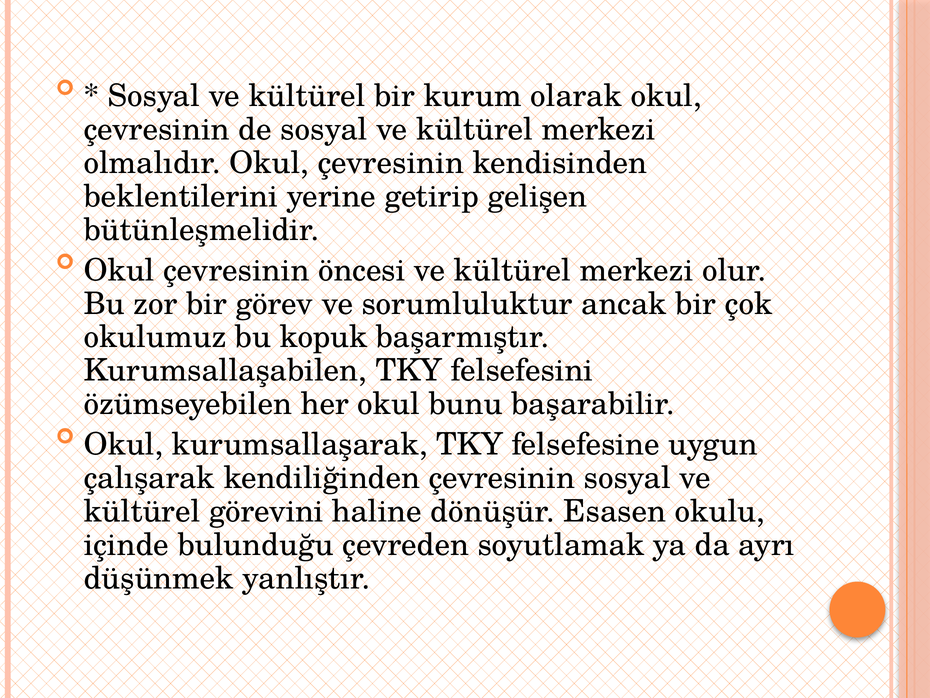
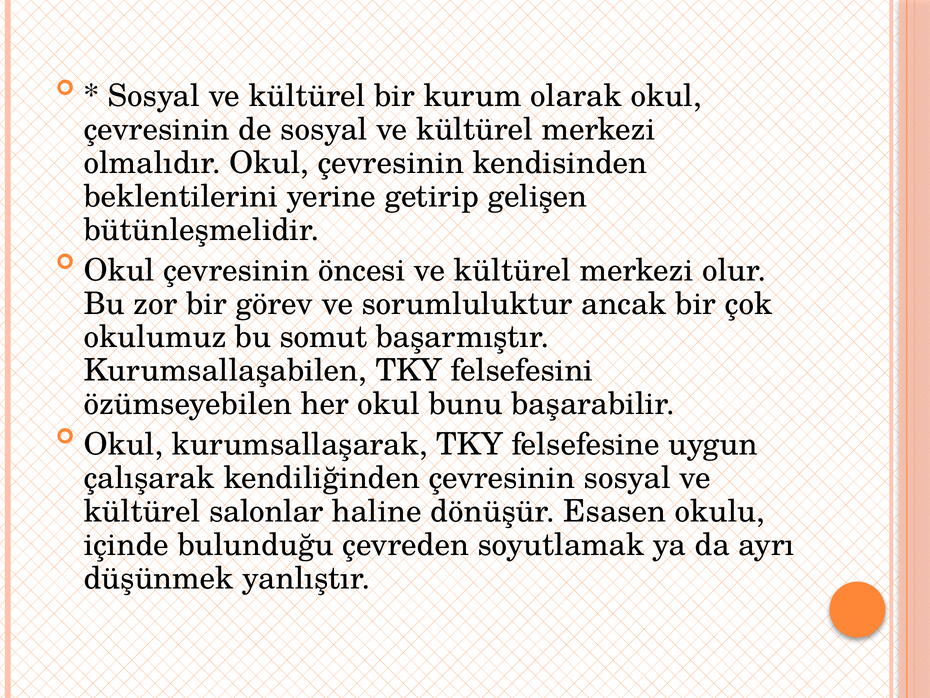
kopuk: kopuk -> somut
görevini: görevini -> salonlar
